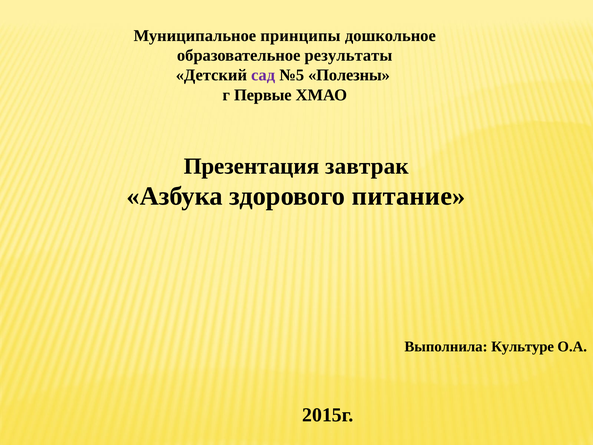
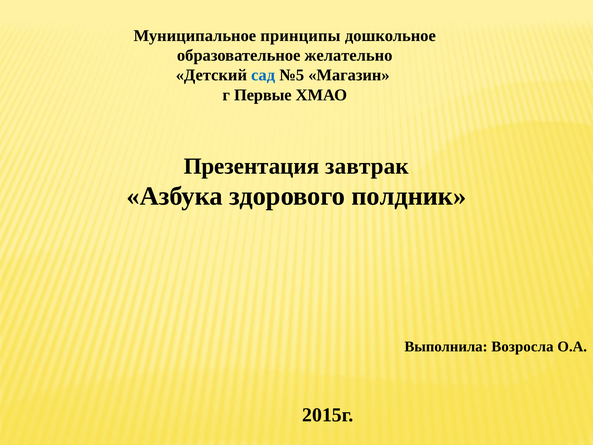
результаты: результаты -> желательно
сад colour: purple -> blue
Полезны: Полезны -> Магазин
питание: питание -> полдник
Культуре: Культуре -> Возросла
